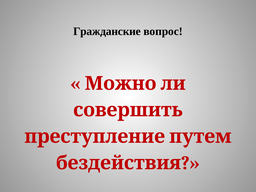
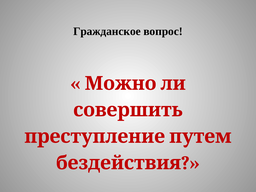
Гражданские: Гражданские -> Гражданское
